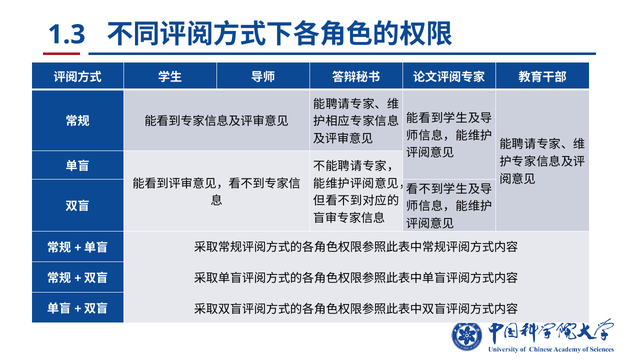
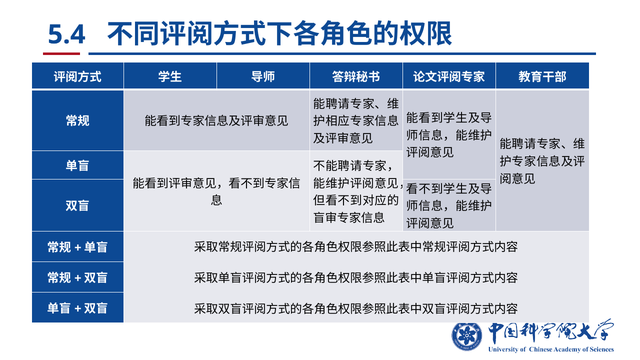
1.3: 1.3 -> 5.4
